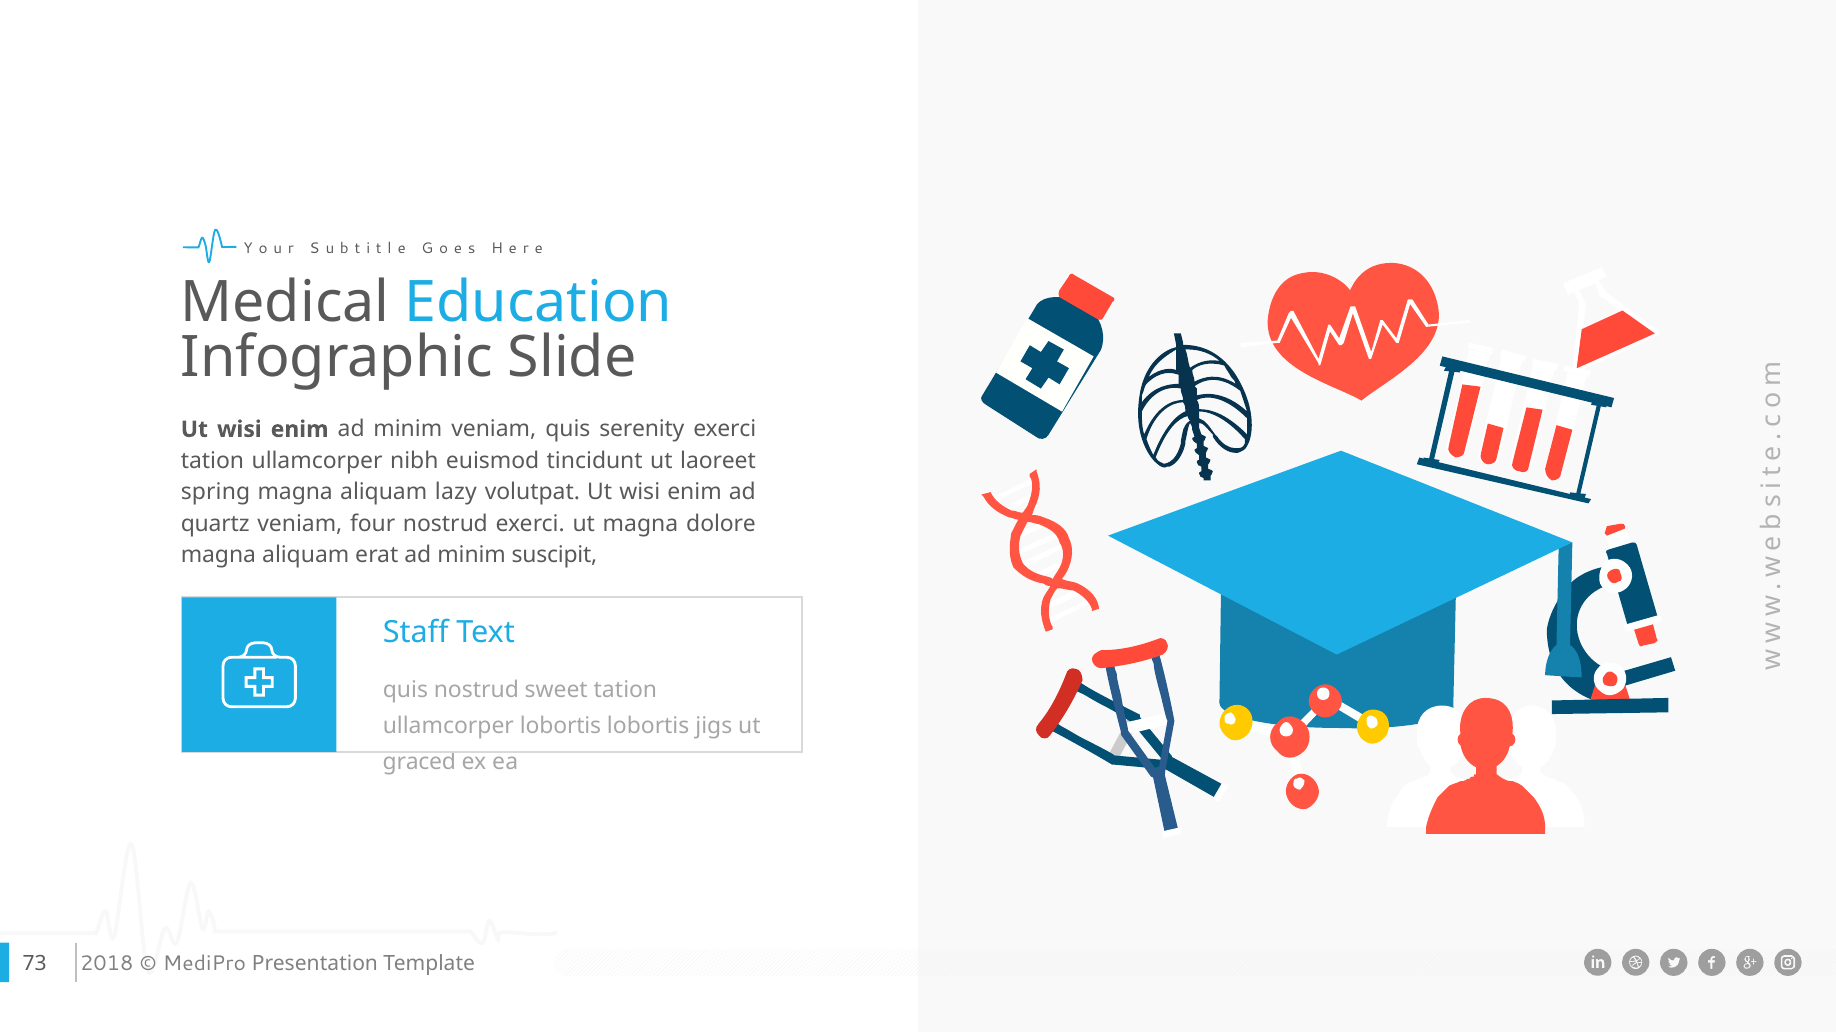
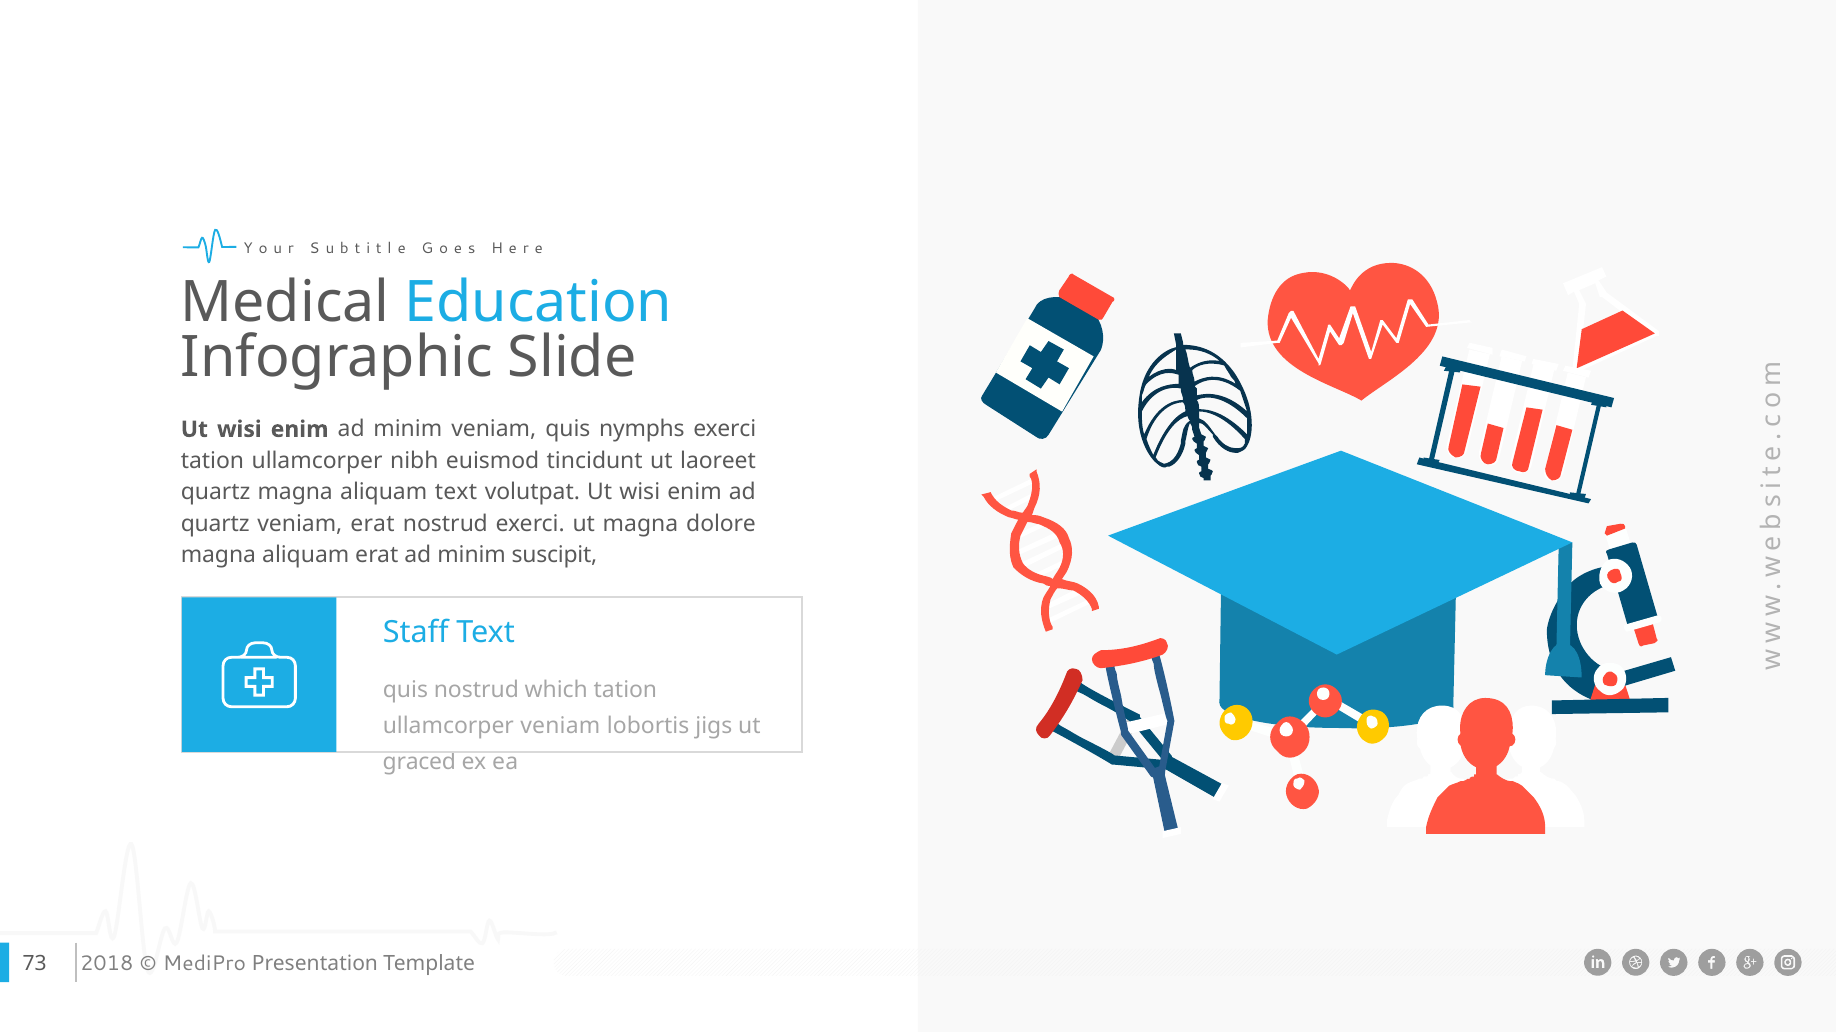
serenity: serenity -> nymphs
spring at (215, 492): spring -> quartz
aliquam lazy: lazy -> text
veniam four: four -> erat
sweet: sweet -> which
ullamcorper lobortis: lobortis -> veniam
